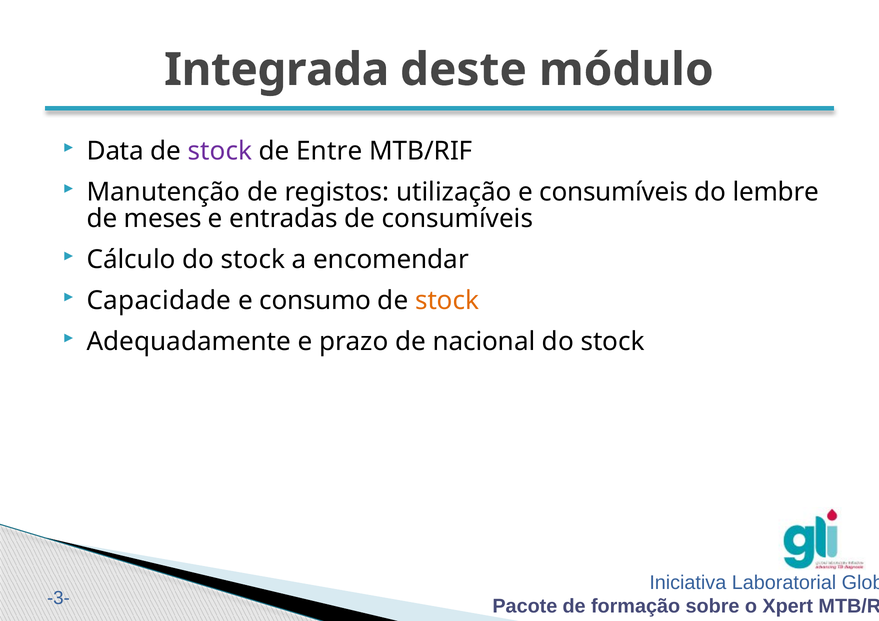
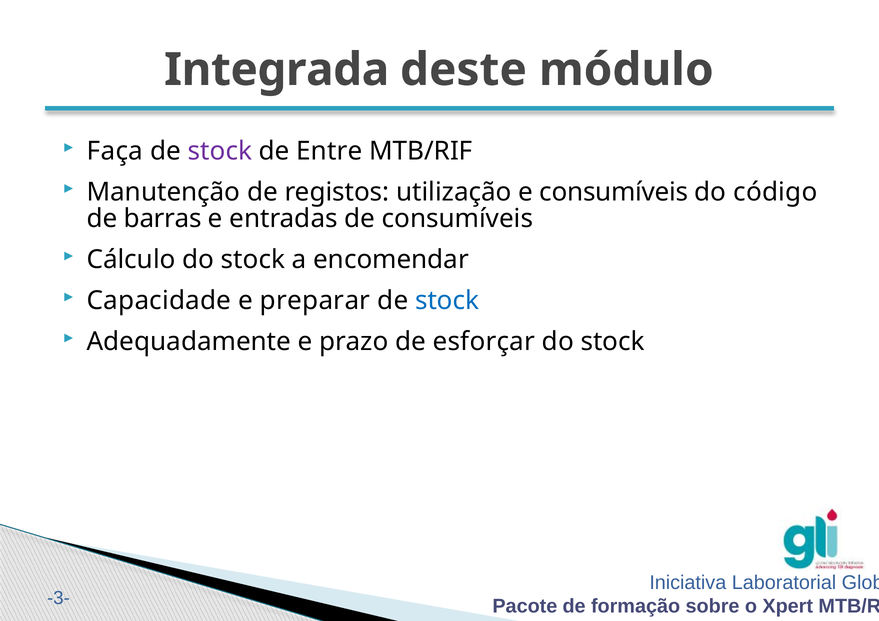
Data: Data -> Faça
lembre: lembre -> código
meses: meses -> barras
consumo: consumo -> preparar
stock at (447, 300) colour: orange -> blue
nacional: nacional -> esforçar
